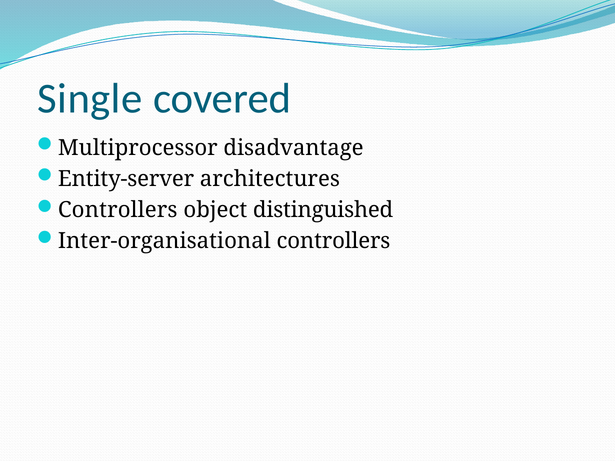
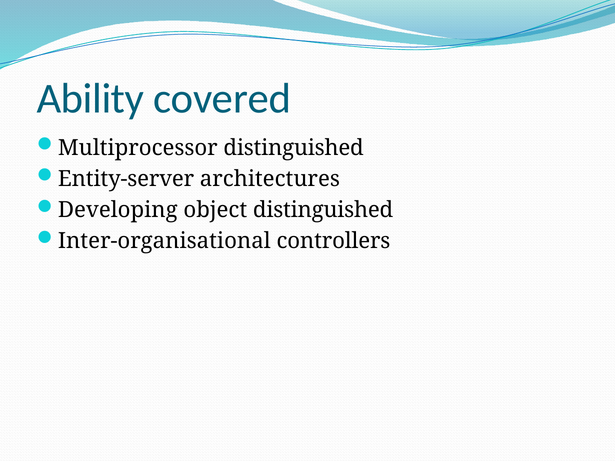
Single: Single -> Ability
Multiprocessor disadvantage: disadvantage -> distinguished
Controllers at (118, 210): Controllers -> Developing
